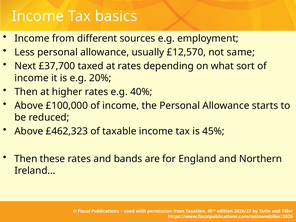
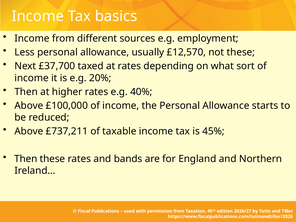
not same: same -> these
£462,323: £462,323 -> £737,211
